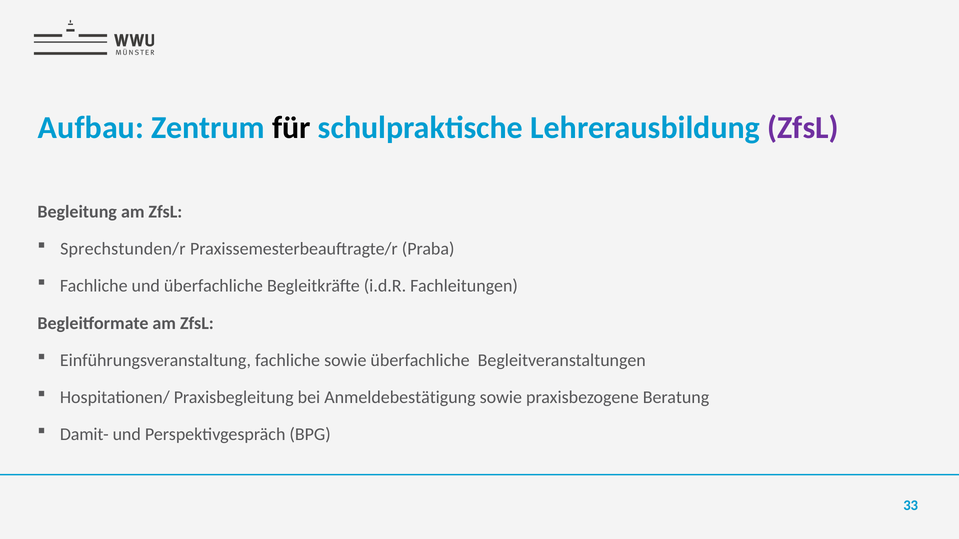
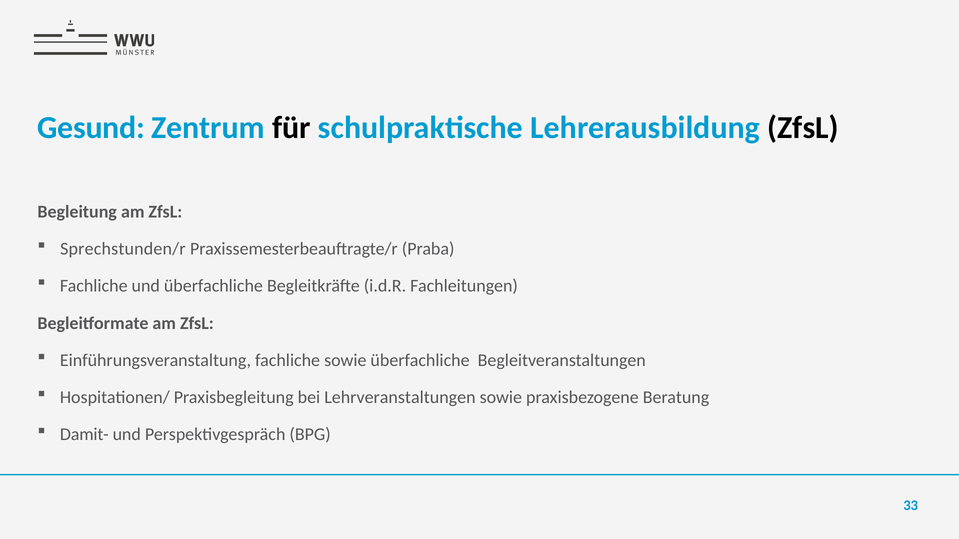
Aufbau: Aufbau -> Gesund
ZfsL at (803, 128) colour: purple -> black
Anmeldebestätigung: Anmeldebestätigung -> Lehrveranstaltungen
